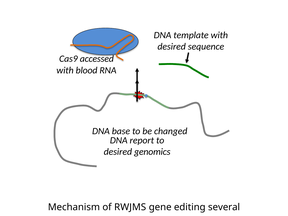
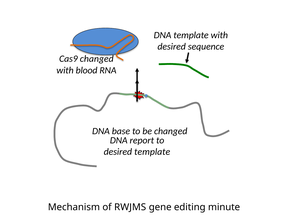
Cas9 accessed: accessed -> changed
desired genomics: genomics -> template
several: several -> minute
